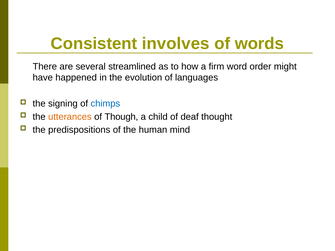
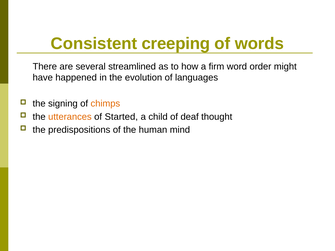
involves: involves -> creeping
chimps colour: blue -> orange
Though: Though -> Started
